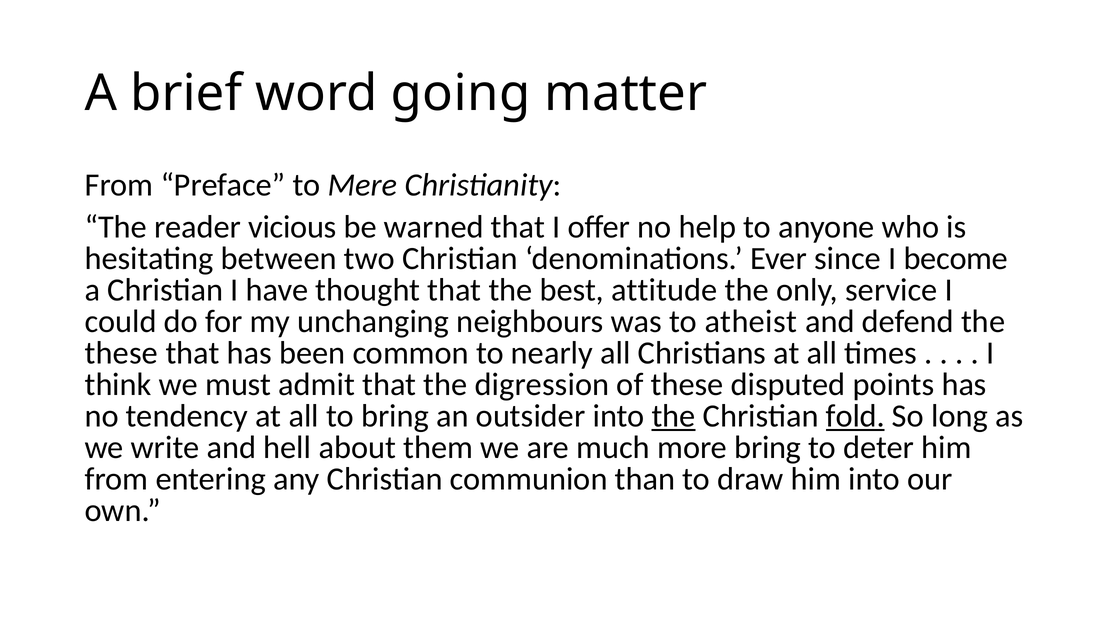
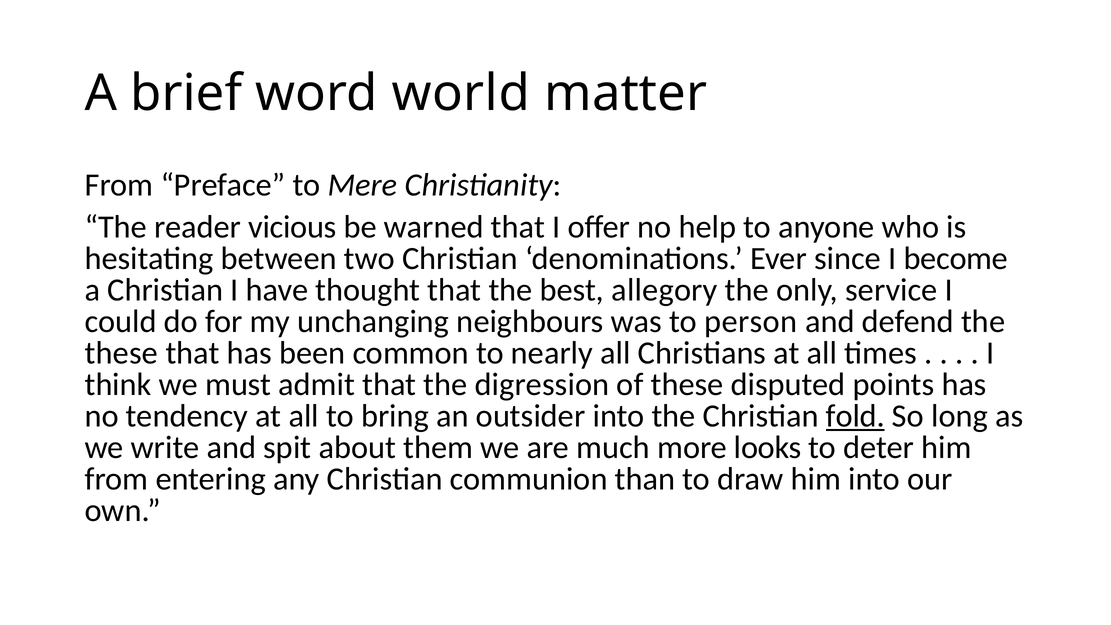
going: going -> world
attitude: attitude -> allegory
atheist: atheist -> person
the at (674, 416) underline: present -> none
hell: hell -> spit
more bring: bring -> looks
